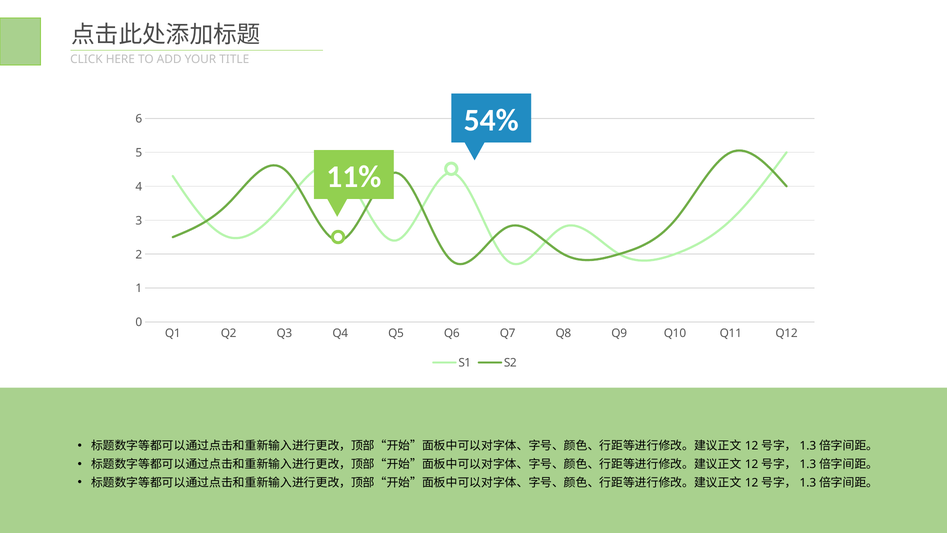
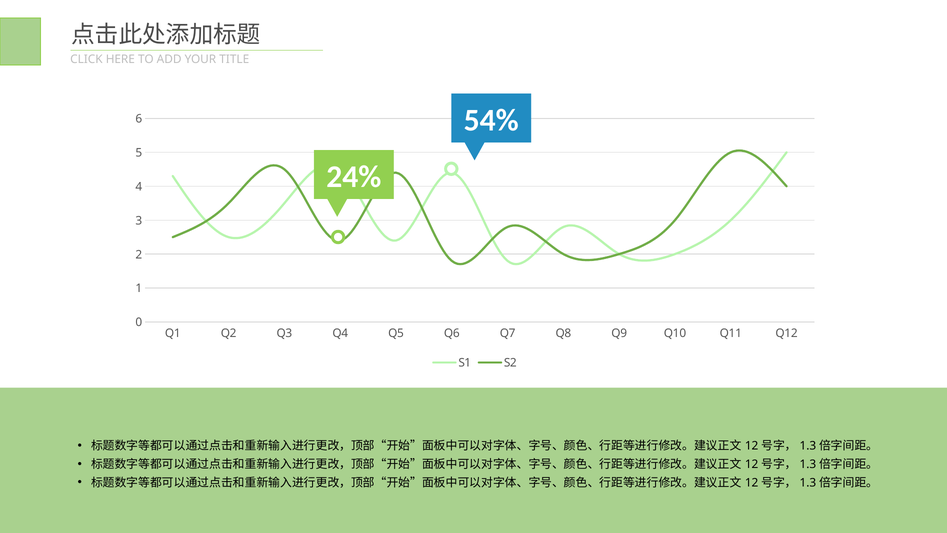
11%: 11% -> 24%
